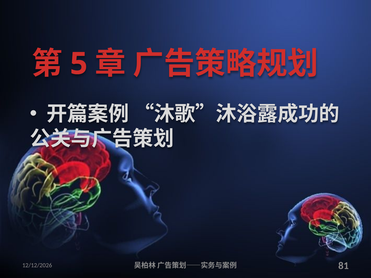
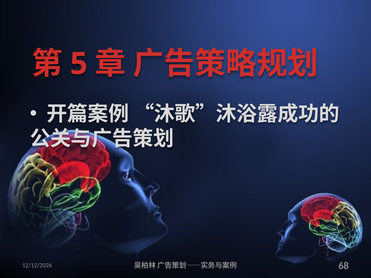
81: 81 -> 68
